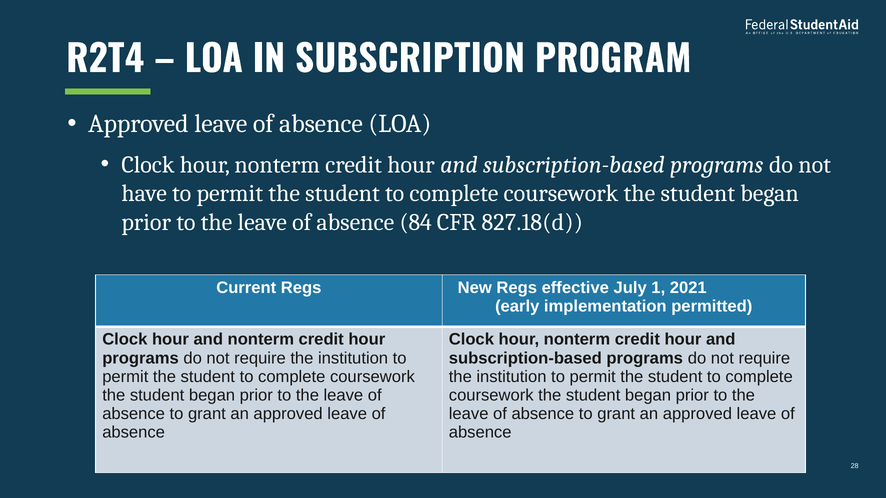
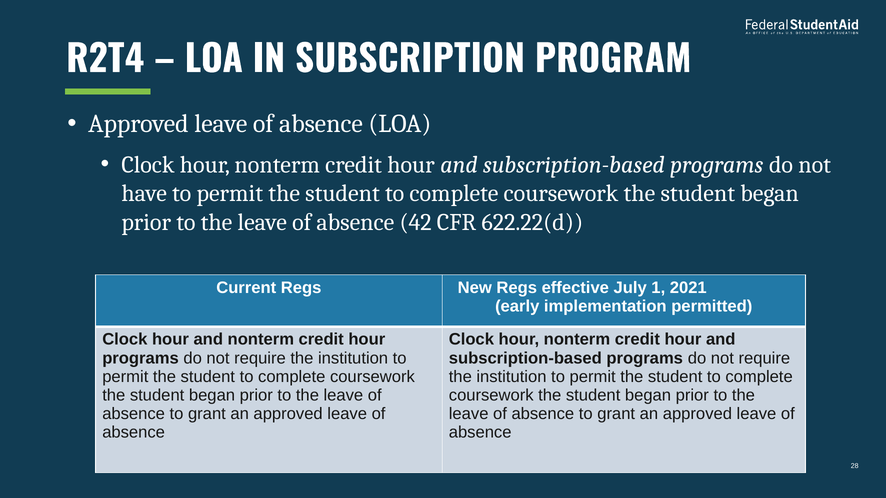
84: 84 -> 42
827.18(d: 827.18(d -> 622.22(d
